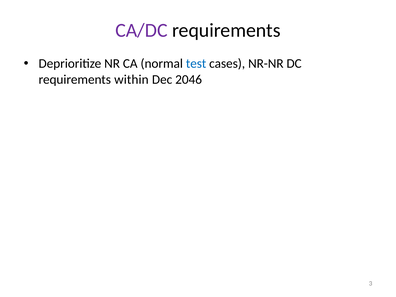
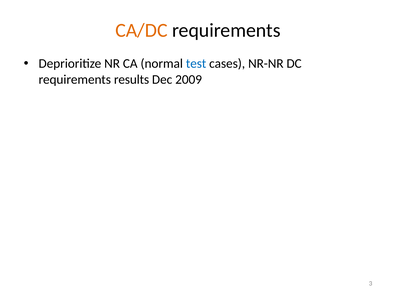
CA/DC colour: purple -> orange
within: within -> results
2046: 2046 -> 2009
